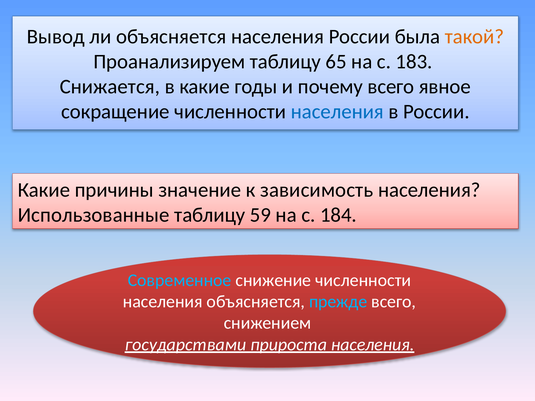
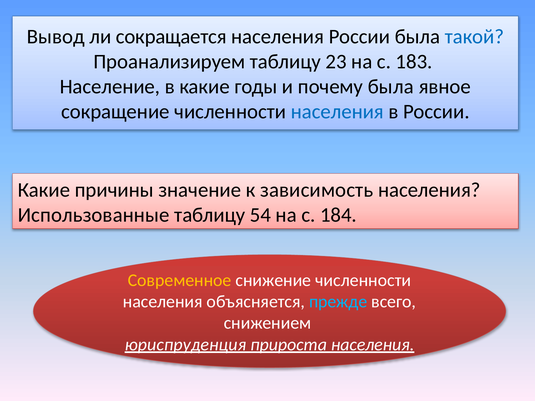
ли объясняется: объясняется -> сокращается
такой colour: orange -> blue
65: 65 -> 23
Снижается: Снижается -> Население
почему всего: всего -> была
59: 59 -> 54
Современное colour: light blue -> yellow
государствами: государствами -> юриспруденция
